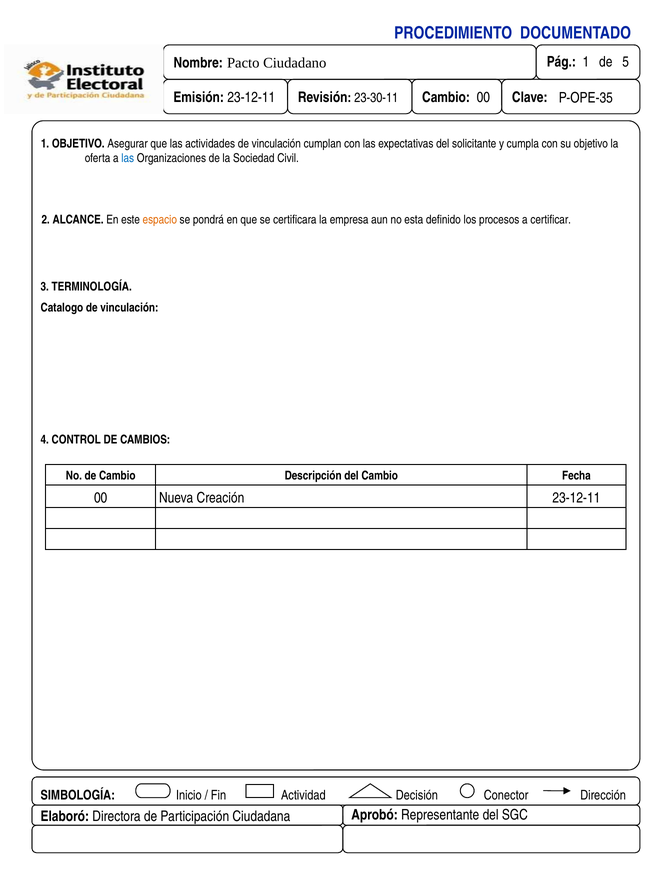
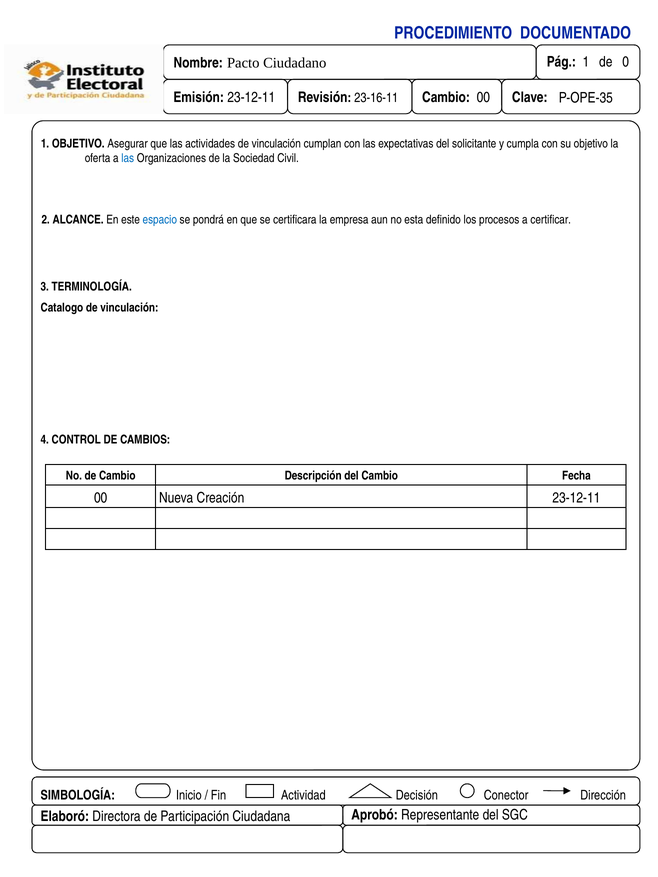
5: 5 -> 0
23-30-11: 23-30-11 -> 23-16-11
espacio colour: orange -> blue
